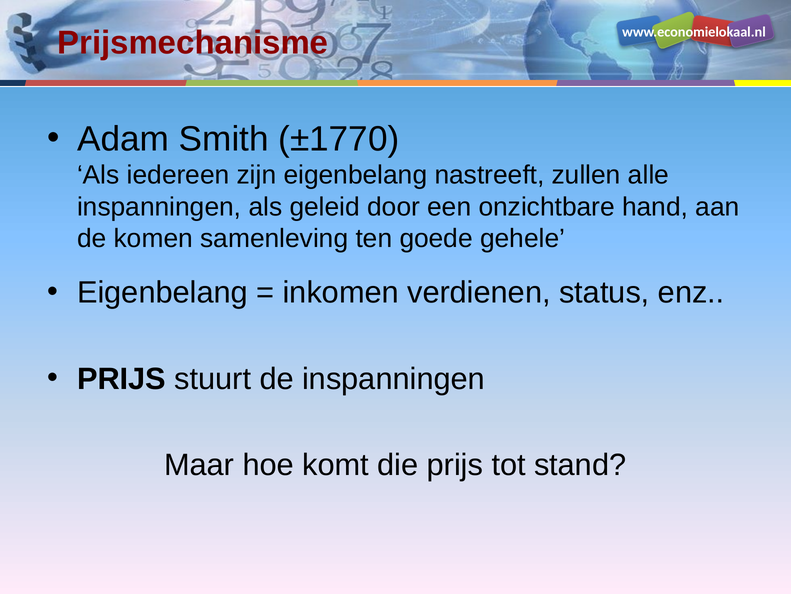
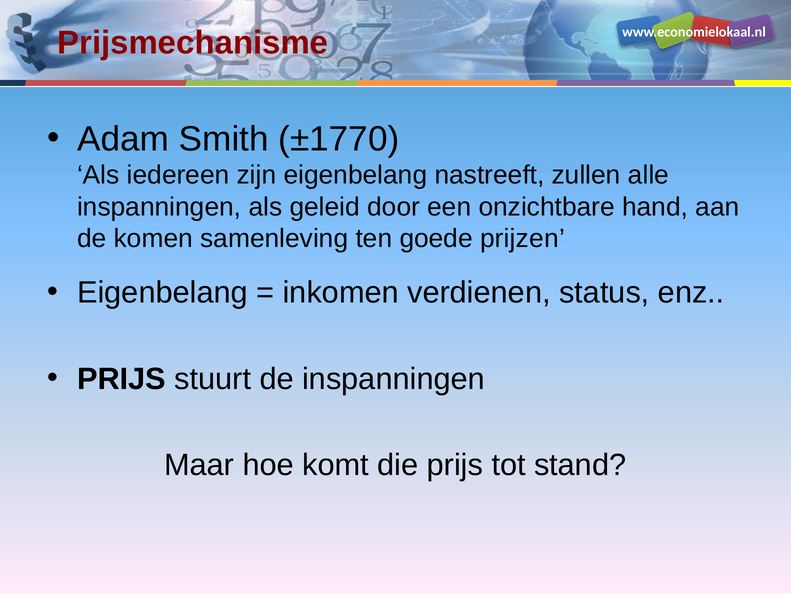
gehele: gehele -> prijzen
